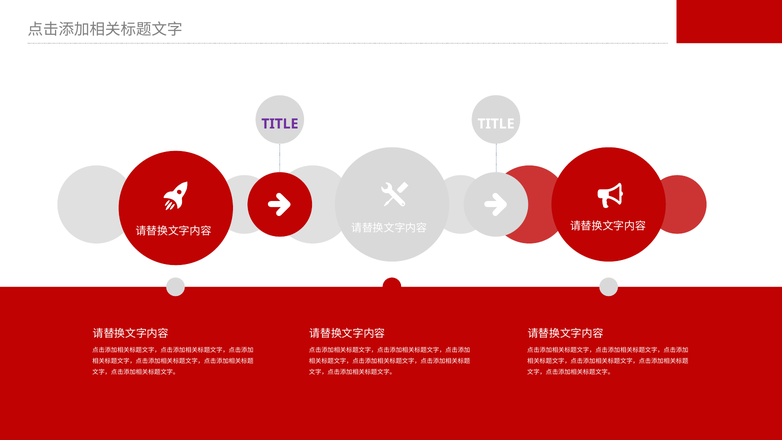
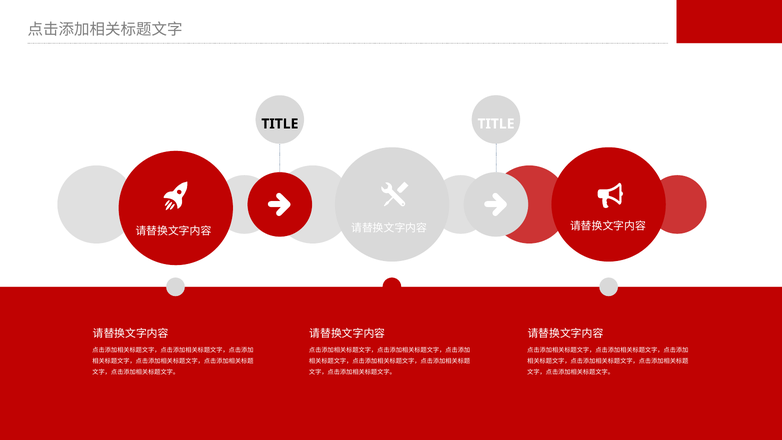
TITLE at (280, 124) colour: purple -> black
